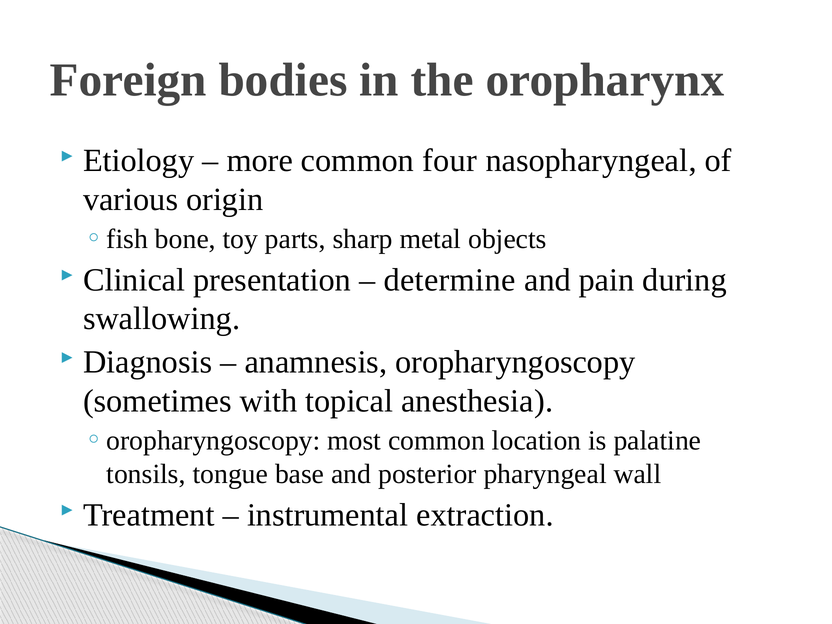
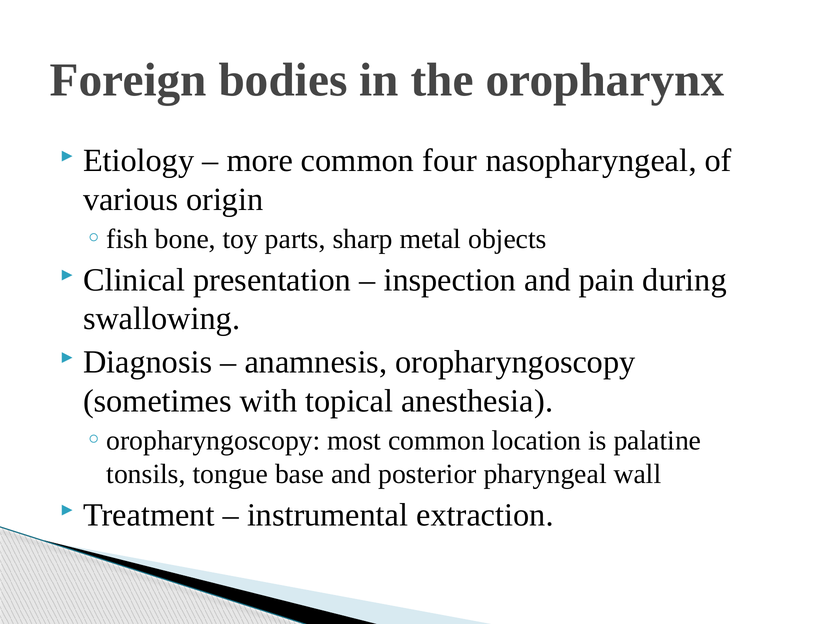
determine: determine -> inspection
